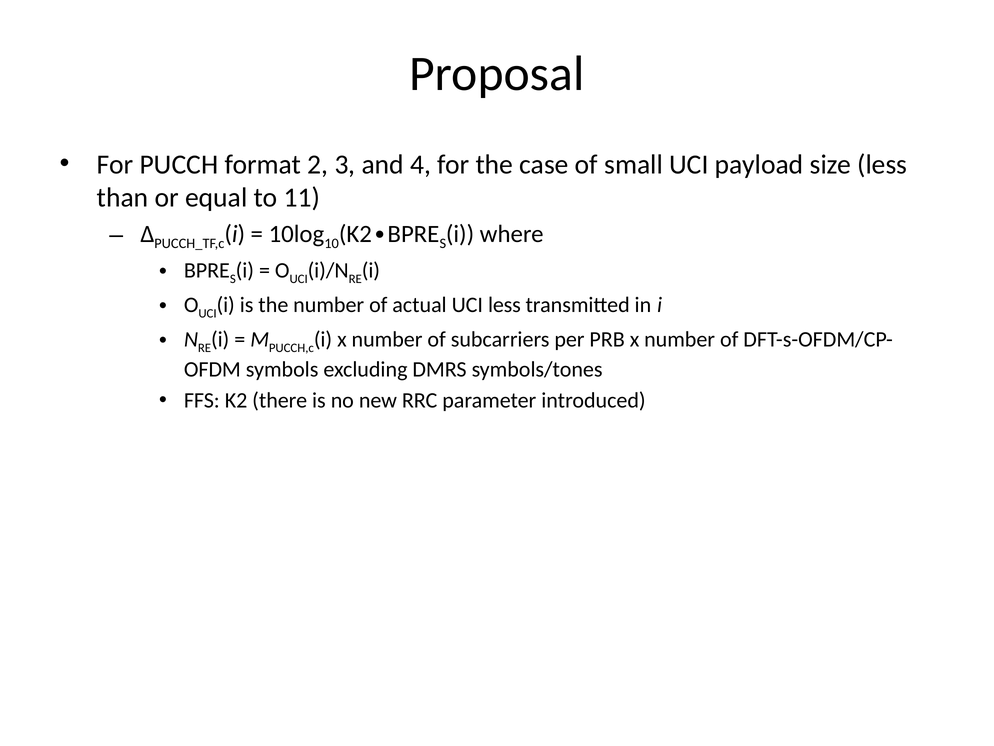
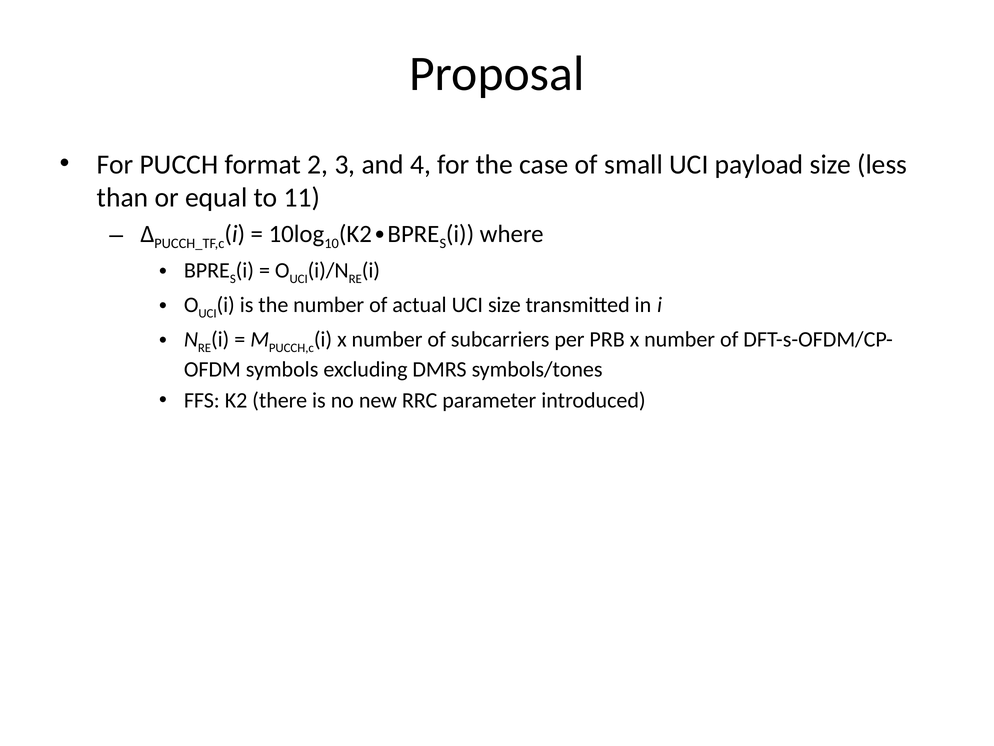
UCI less: less -> size
